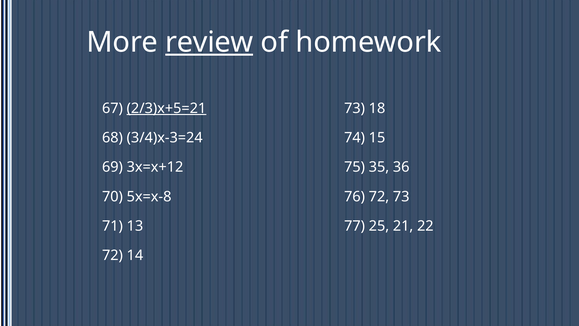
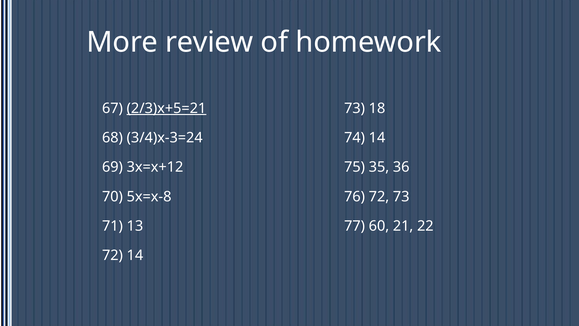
review underline: present -> none
74 15: 15 -> 14
25: 25 -> 60
